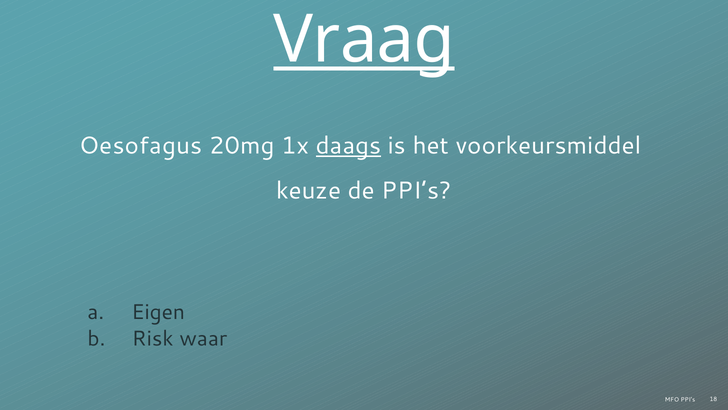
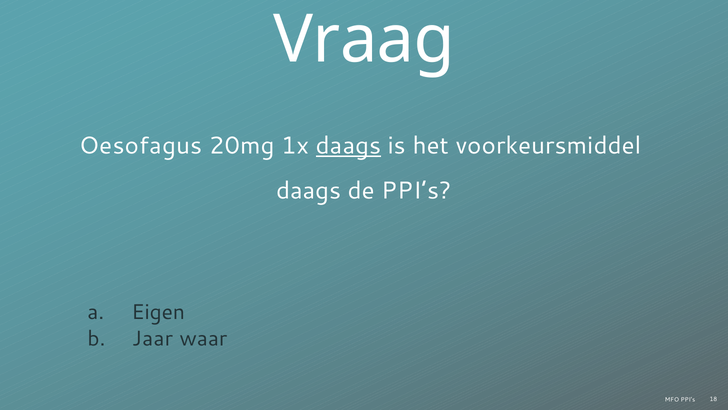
Vraag underline: present -> none
keuze at (309, 190): keuze -> daags
Risk: Risk -> Jaar
